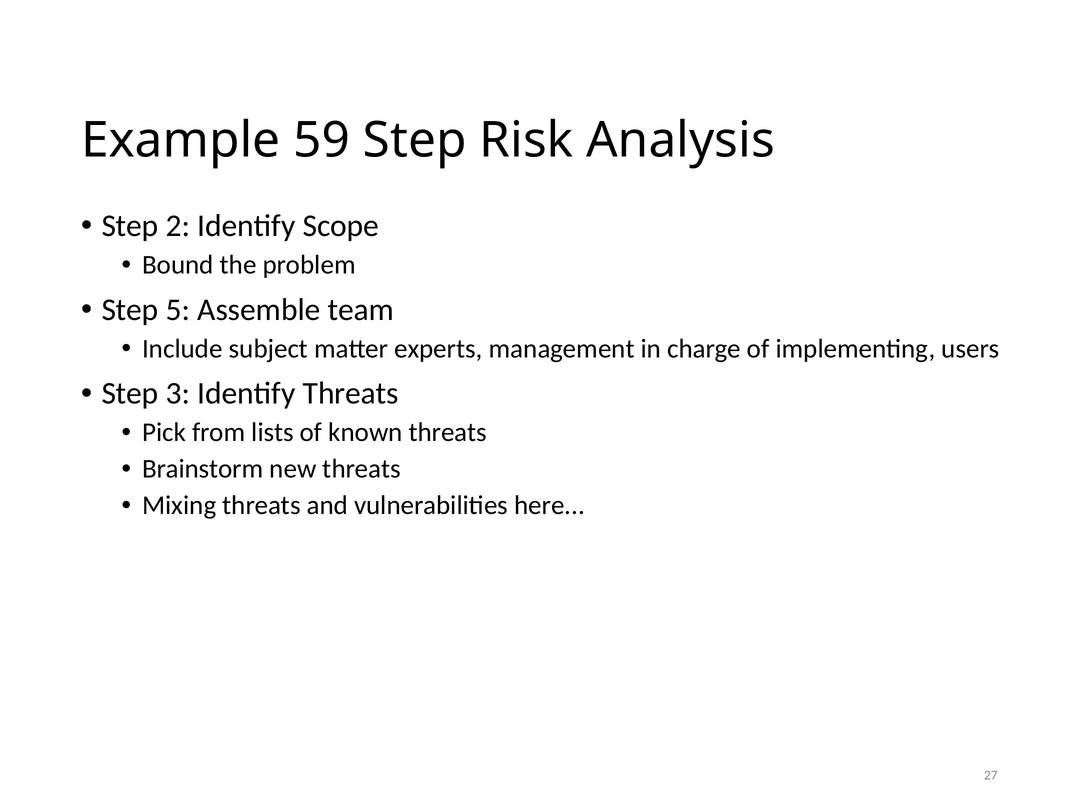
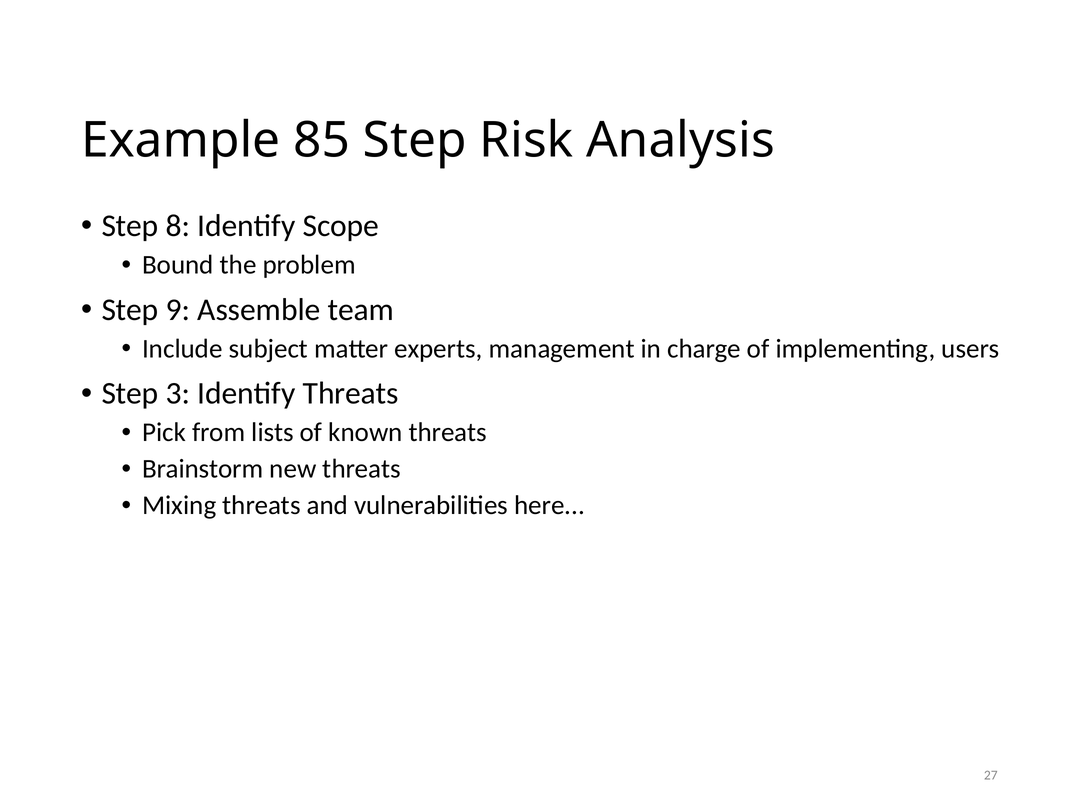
59: 59 -> 85
2: 2 -> 8
5: 5 -> 9
